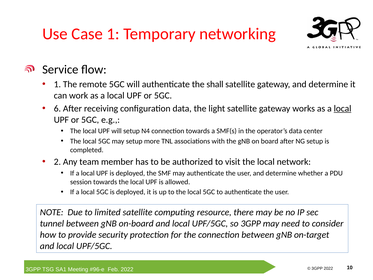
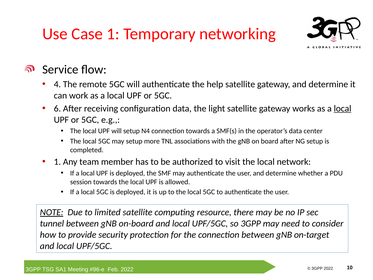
1 at (57, 84): 1 -> 4
shall: shall -> help
2 at (57, 162): 2 -> 1
NOTE underline: none -> present
